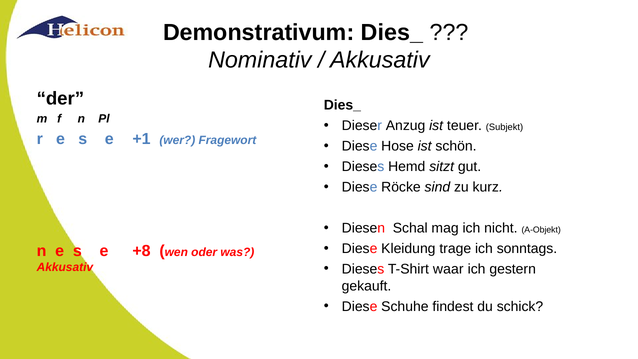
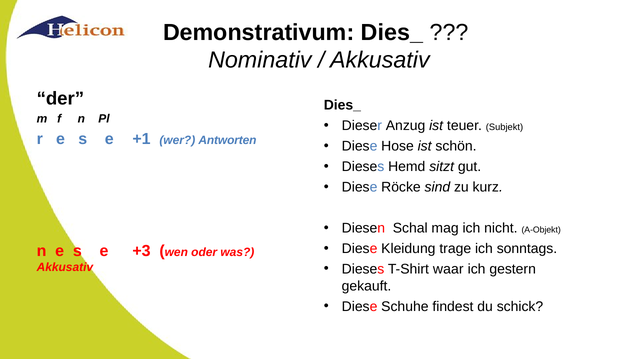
Fragewort: Fragewort -> Antworten
+8: +8 -> +3
